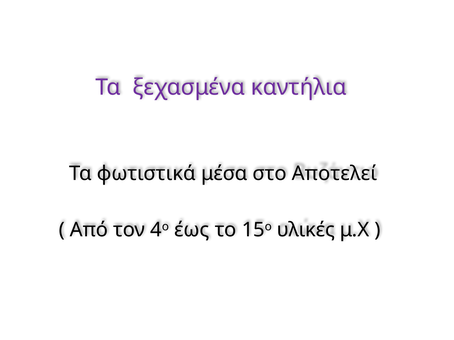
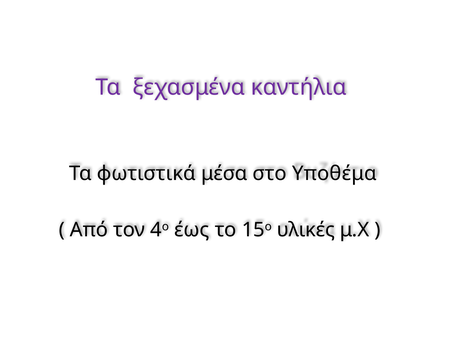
Αποτελεί: Αποτελεί -> Υποθέμα
